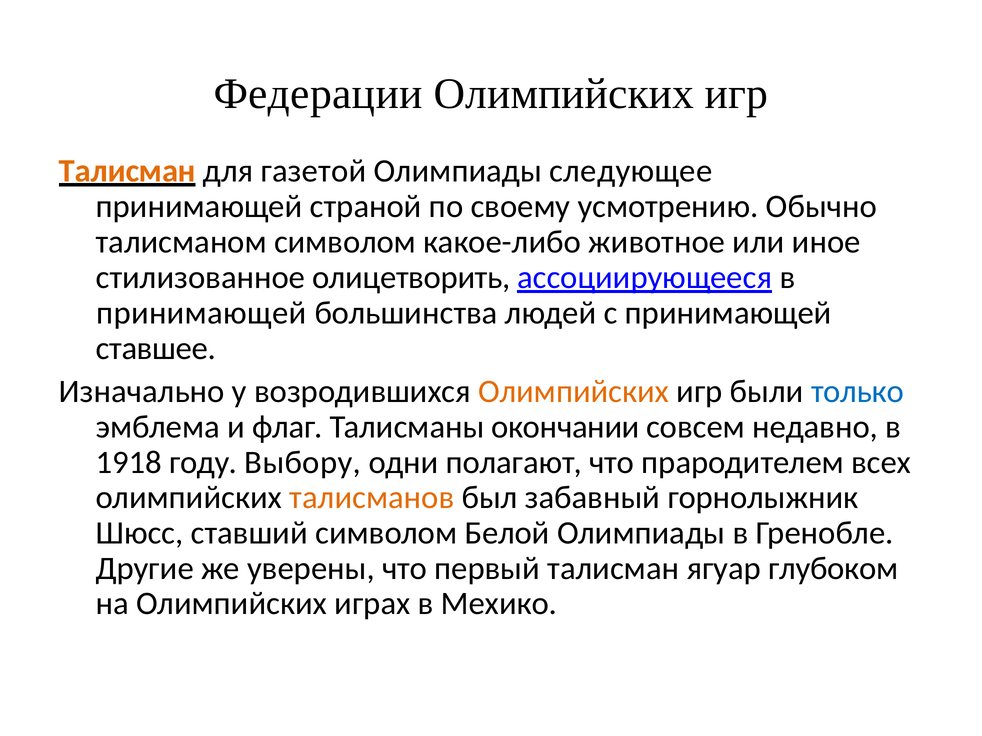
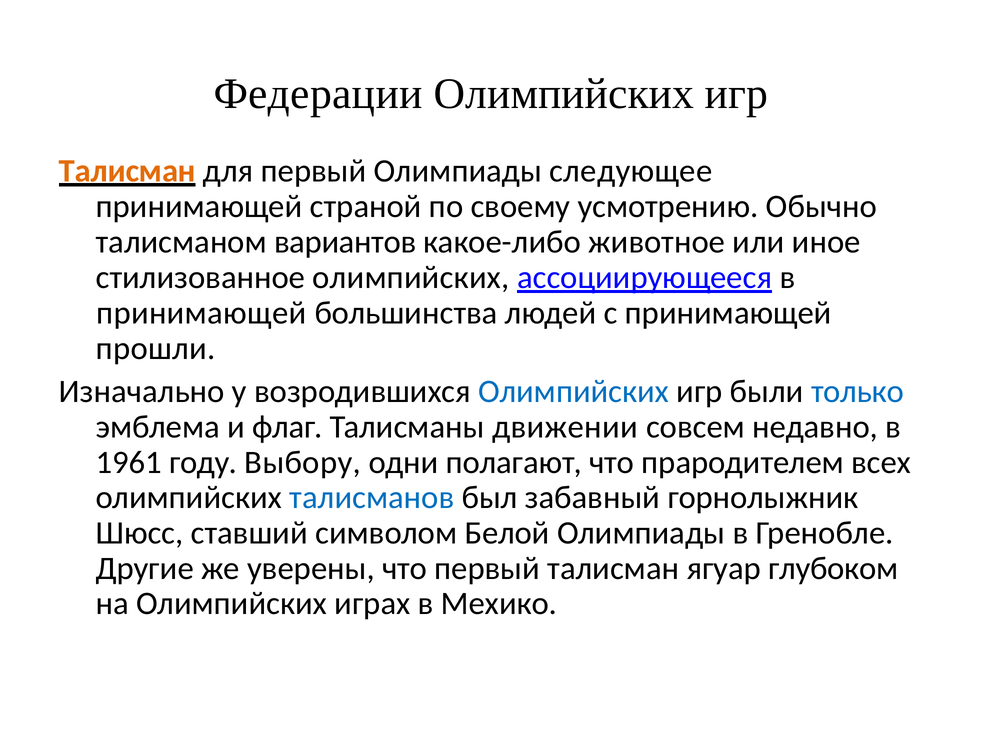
для газетой: газетой -> первый
талисманом символом: символом -> вариантов
стилизованное олицетворить: олицетворить -> олимпийских
ставшее: ставшее -> прошли
Олимпийских at (574, 392) colour: orange -> blue
окончании: окончании -> движении
1918: 1918 -> 1961
талисманов colour: orange -> blue
